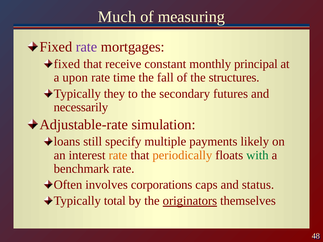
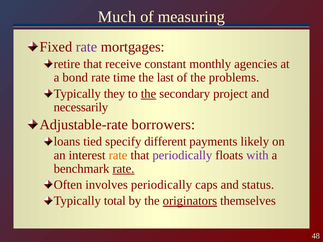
fixed at (67, 64): fixed -> retire
principal: principal -> agencies
upon: upon -> bond
fall: fall -> last
structures: structures -> problems
the at (148, 94) underline: none -> present
futures: futures -> project
simulation: simulation -> borrowers
still: still -> tied
multiple: multiple -> different
periodically at (182, 155) colour: orange -> purple
with colour: green -> purple
rate at (123, 169) underline: none -> present
involves corporations: corporations -> periodically
